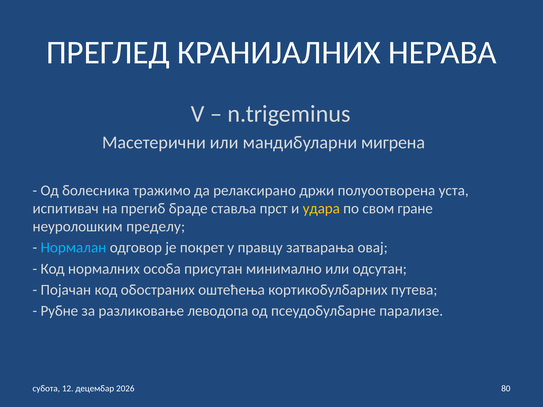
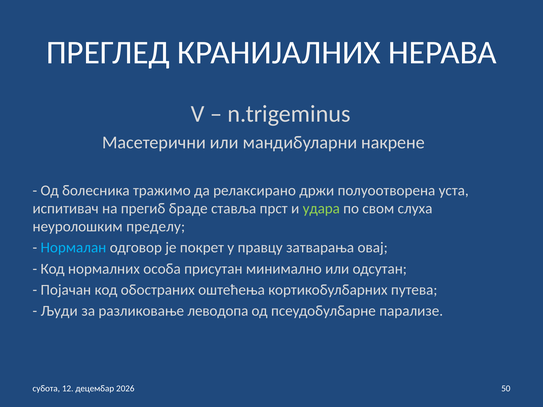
мигрена: мигрена -> накрене
удара colour: yellow -> light green
гране: гране -> слуха
Рубне: Рубне -> Људи
80: 80 -> 50
